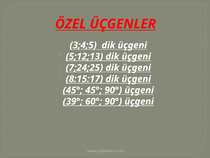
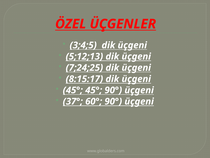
39°: 39° -> 37°
